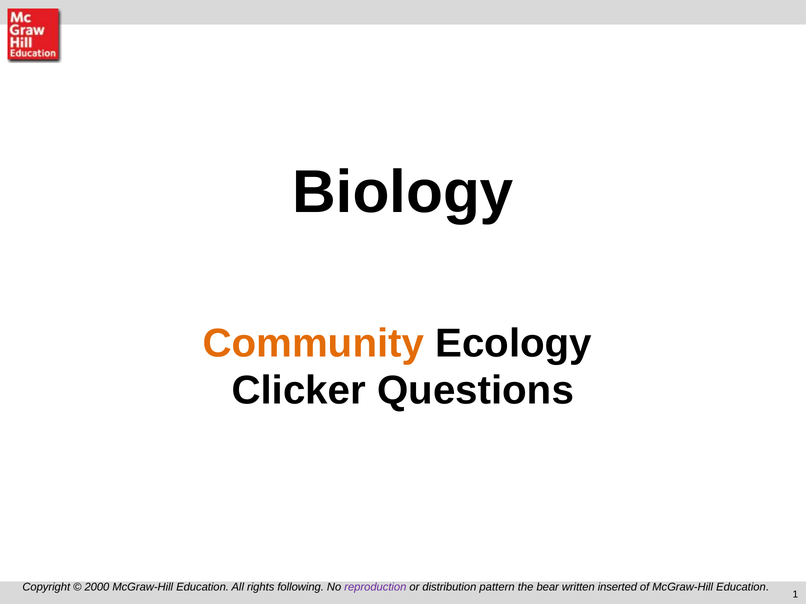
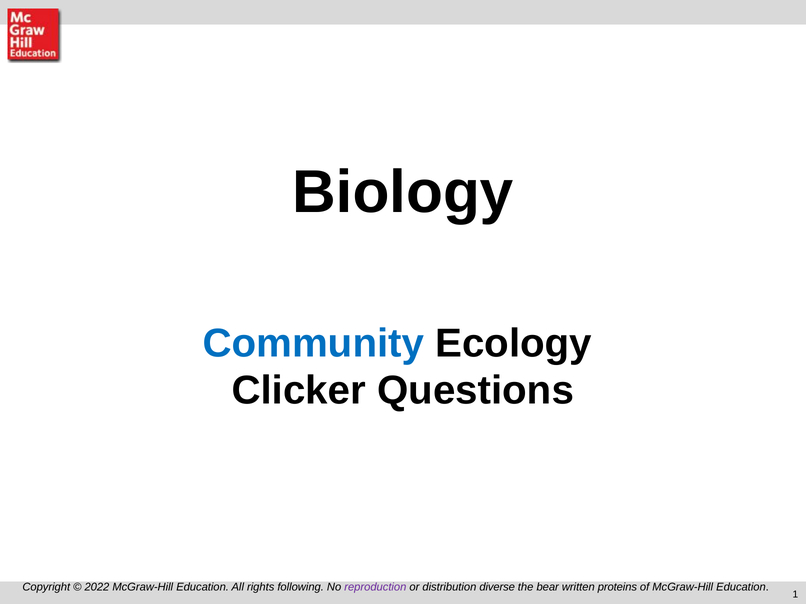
Community colour: orange -> blue
2000: 2000 -> 2022
pattern: pattern -> diverse
inserted: inserted -> proteins
